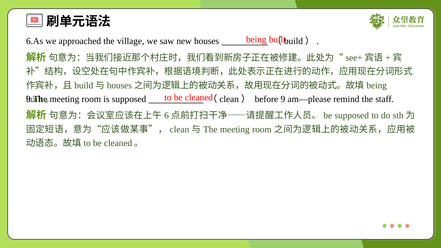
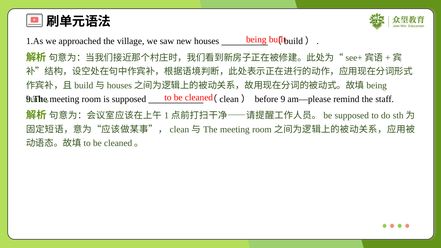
6.As: 6.As -> 1.As
6: 6 -> 1
